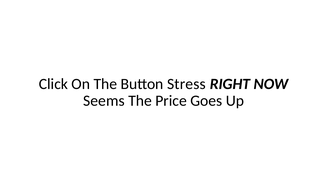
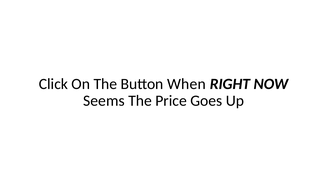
Stress: Stress -> When
